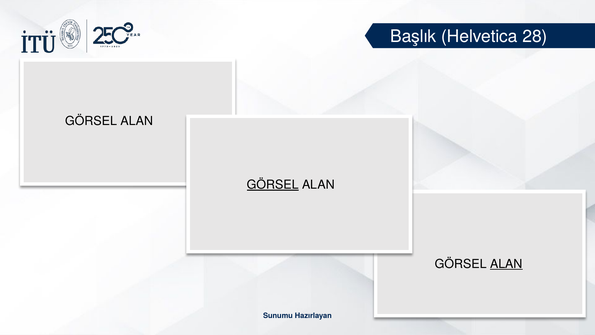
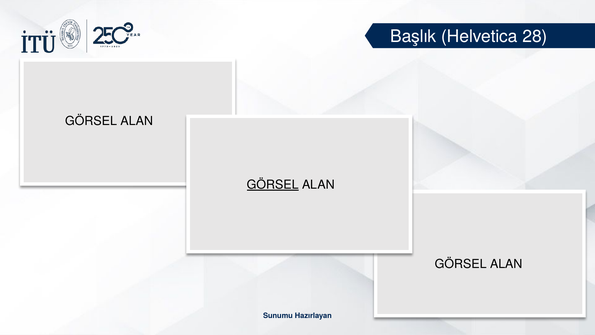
ALAN at (506, 264) underline: present -> none
